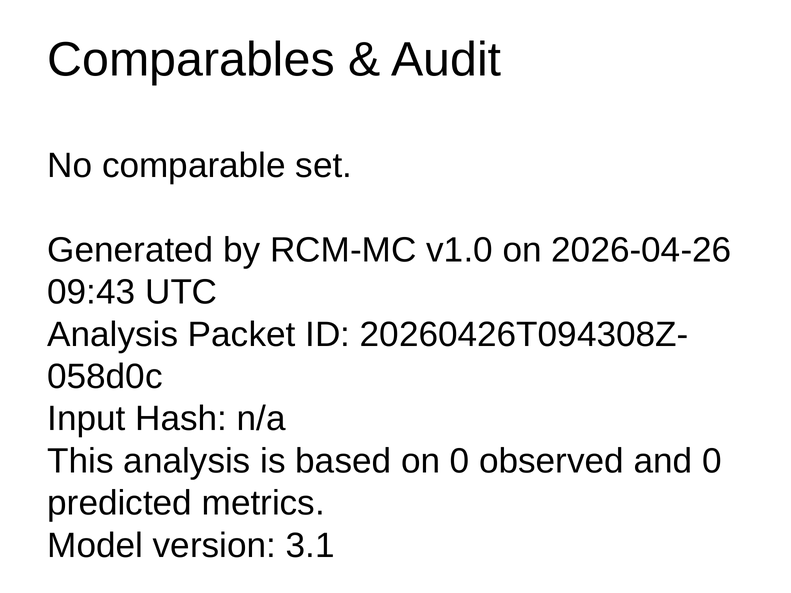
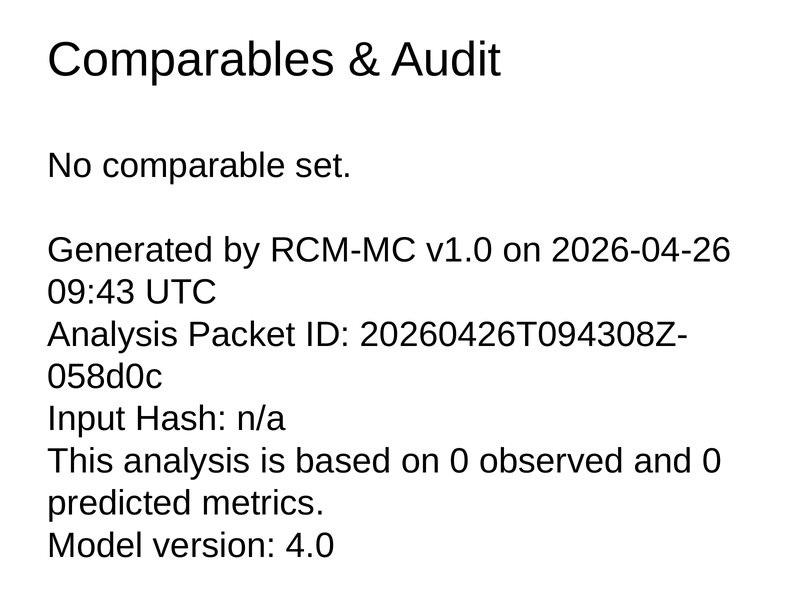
3.1: 3.1 -> 4.0
